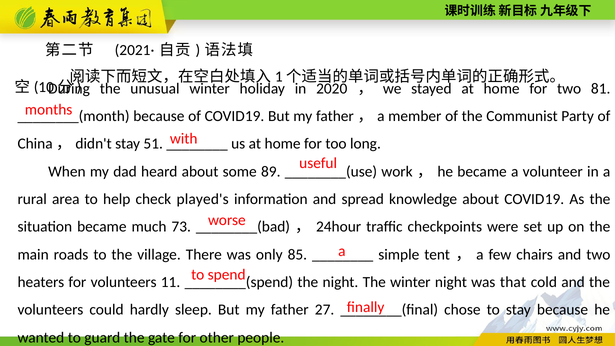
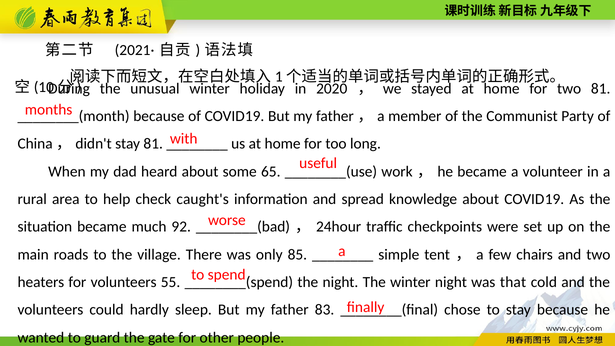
stay 51: 51 -> 81
89: 89 -> 65
played's: played's -> caught's
73: 73 -> 92
11: 11 -> 55
27: 27 -> 83
